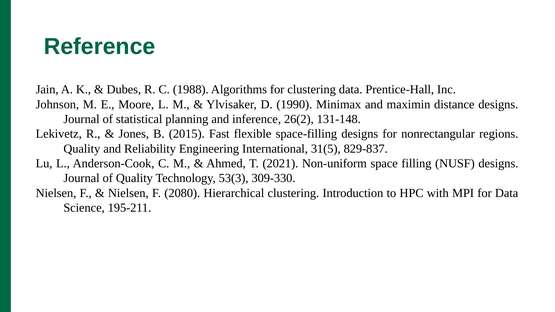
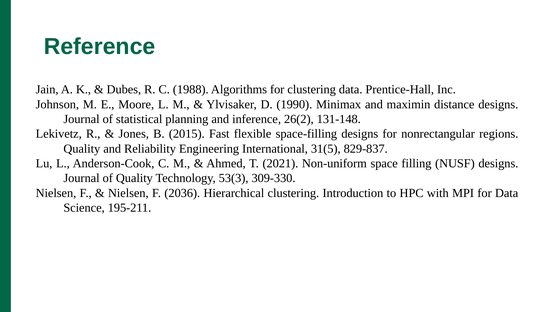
2080: 2080 -> 2036
